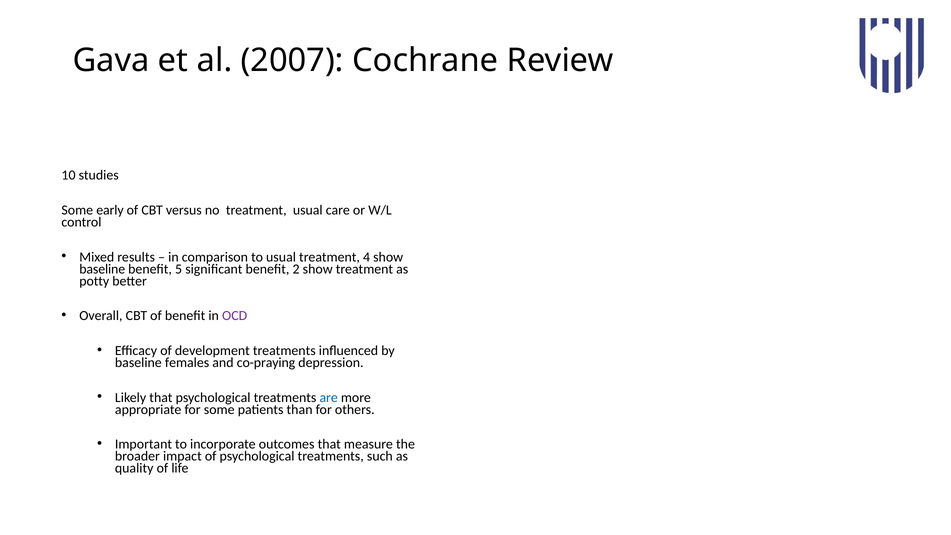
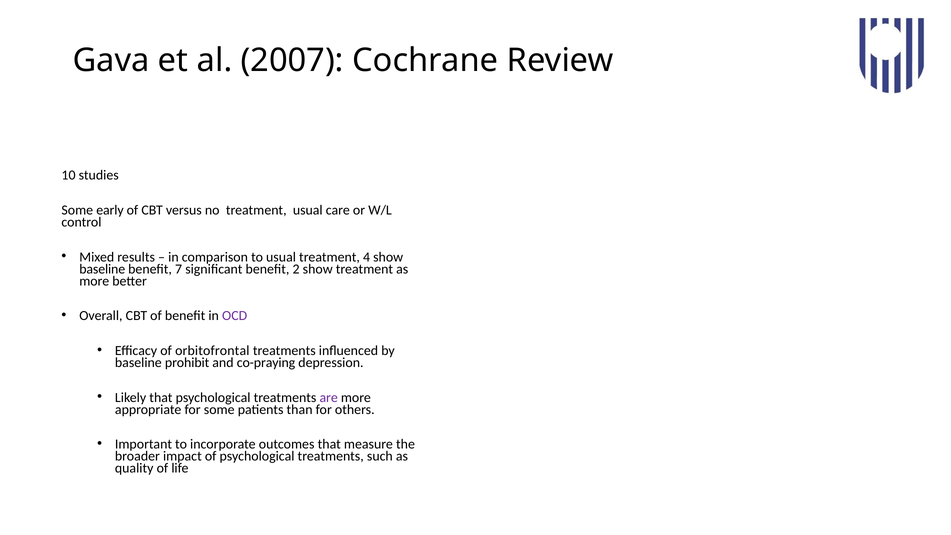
5: 5 -> 7
potty at (94, 281): potty -> more
development: development -> orbitofrontal
females: females -> prohibit
are colour: blue -> purple
